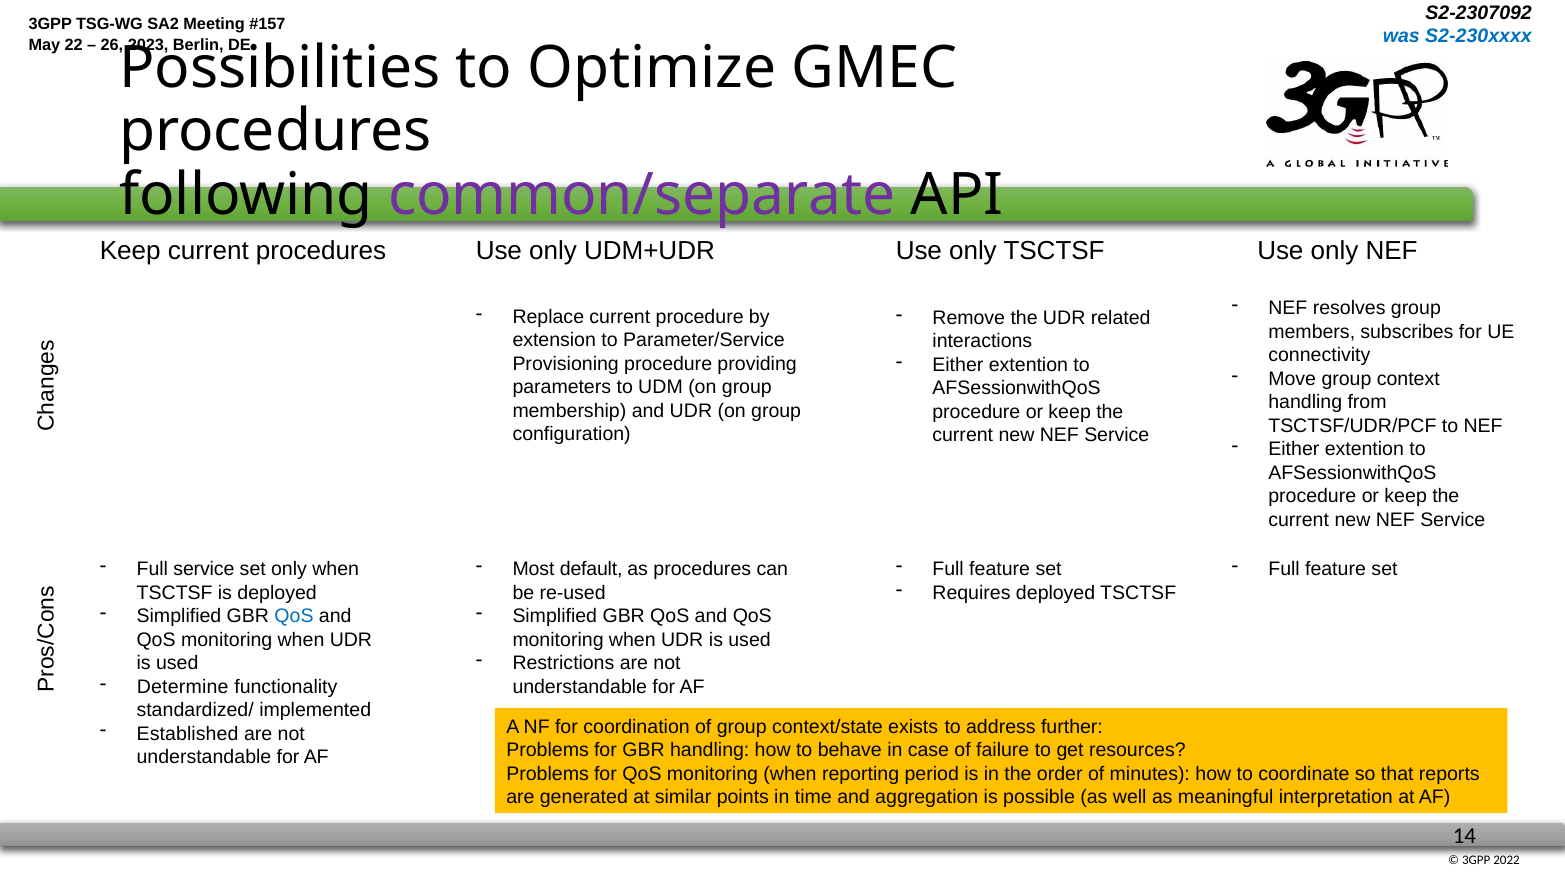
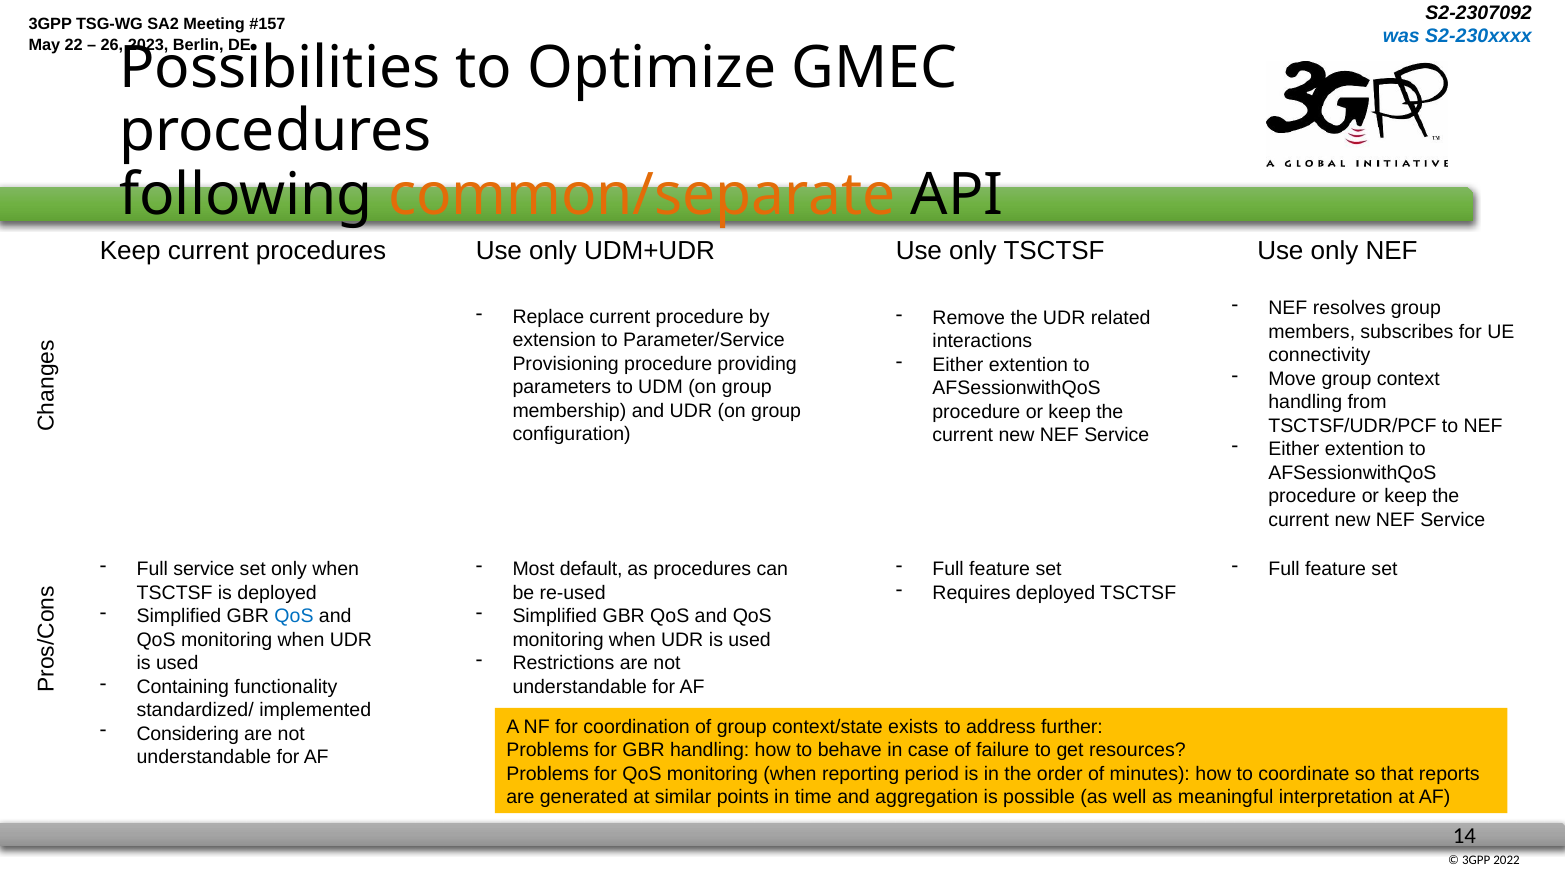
common/separate colour: purple -> orange
Determine: Determine -> Containing
Established: Established -> Considering
